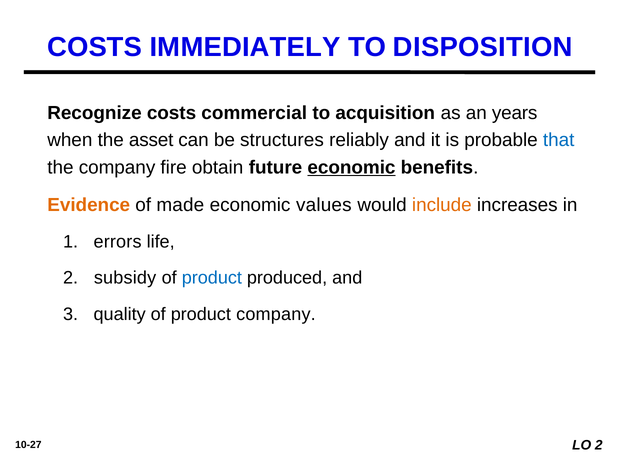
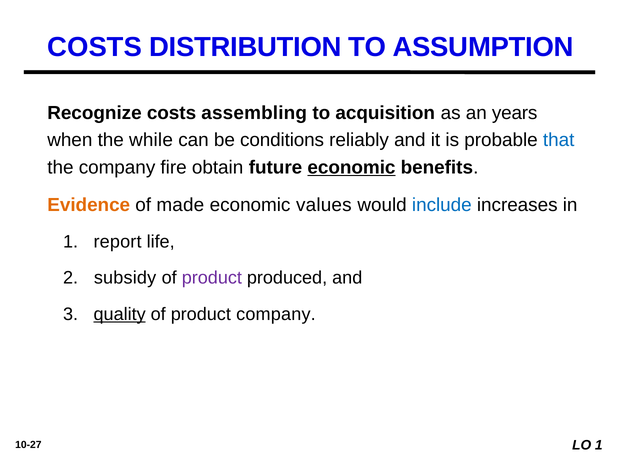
IMMEDIATELY: IMMEDIATELY -> DISTRIBUTION
DISPOSITION: DISPOSITION -> ASSUMPTION
commercial: commercial -> assembling
asset: asset -> while
structures: structures -> conditions
include colour: orange -> blue
errors: errors -> report
product at (212, 278) colour: blue -> purple
quality underline: none -> present
LO 2: 2 -> 1
